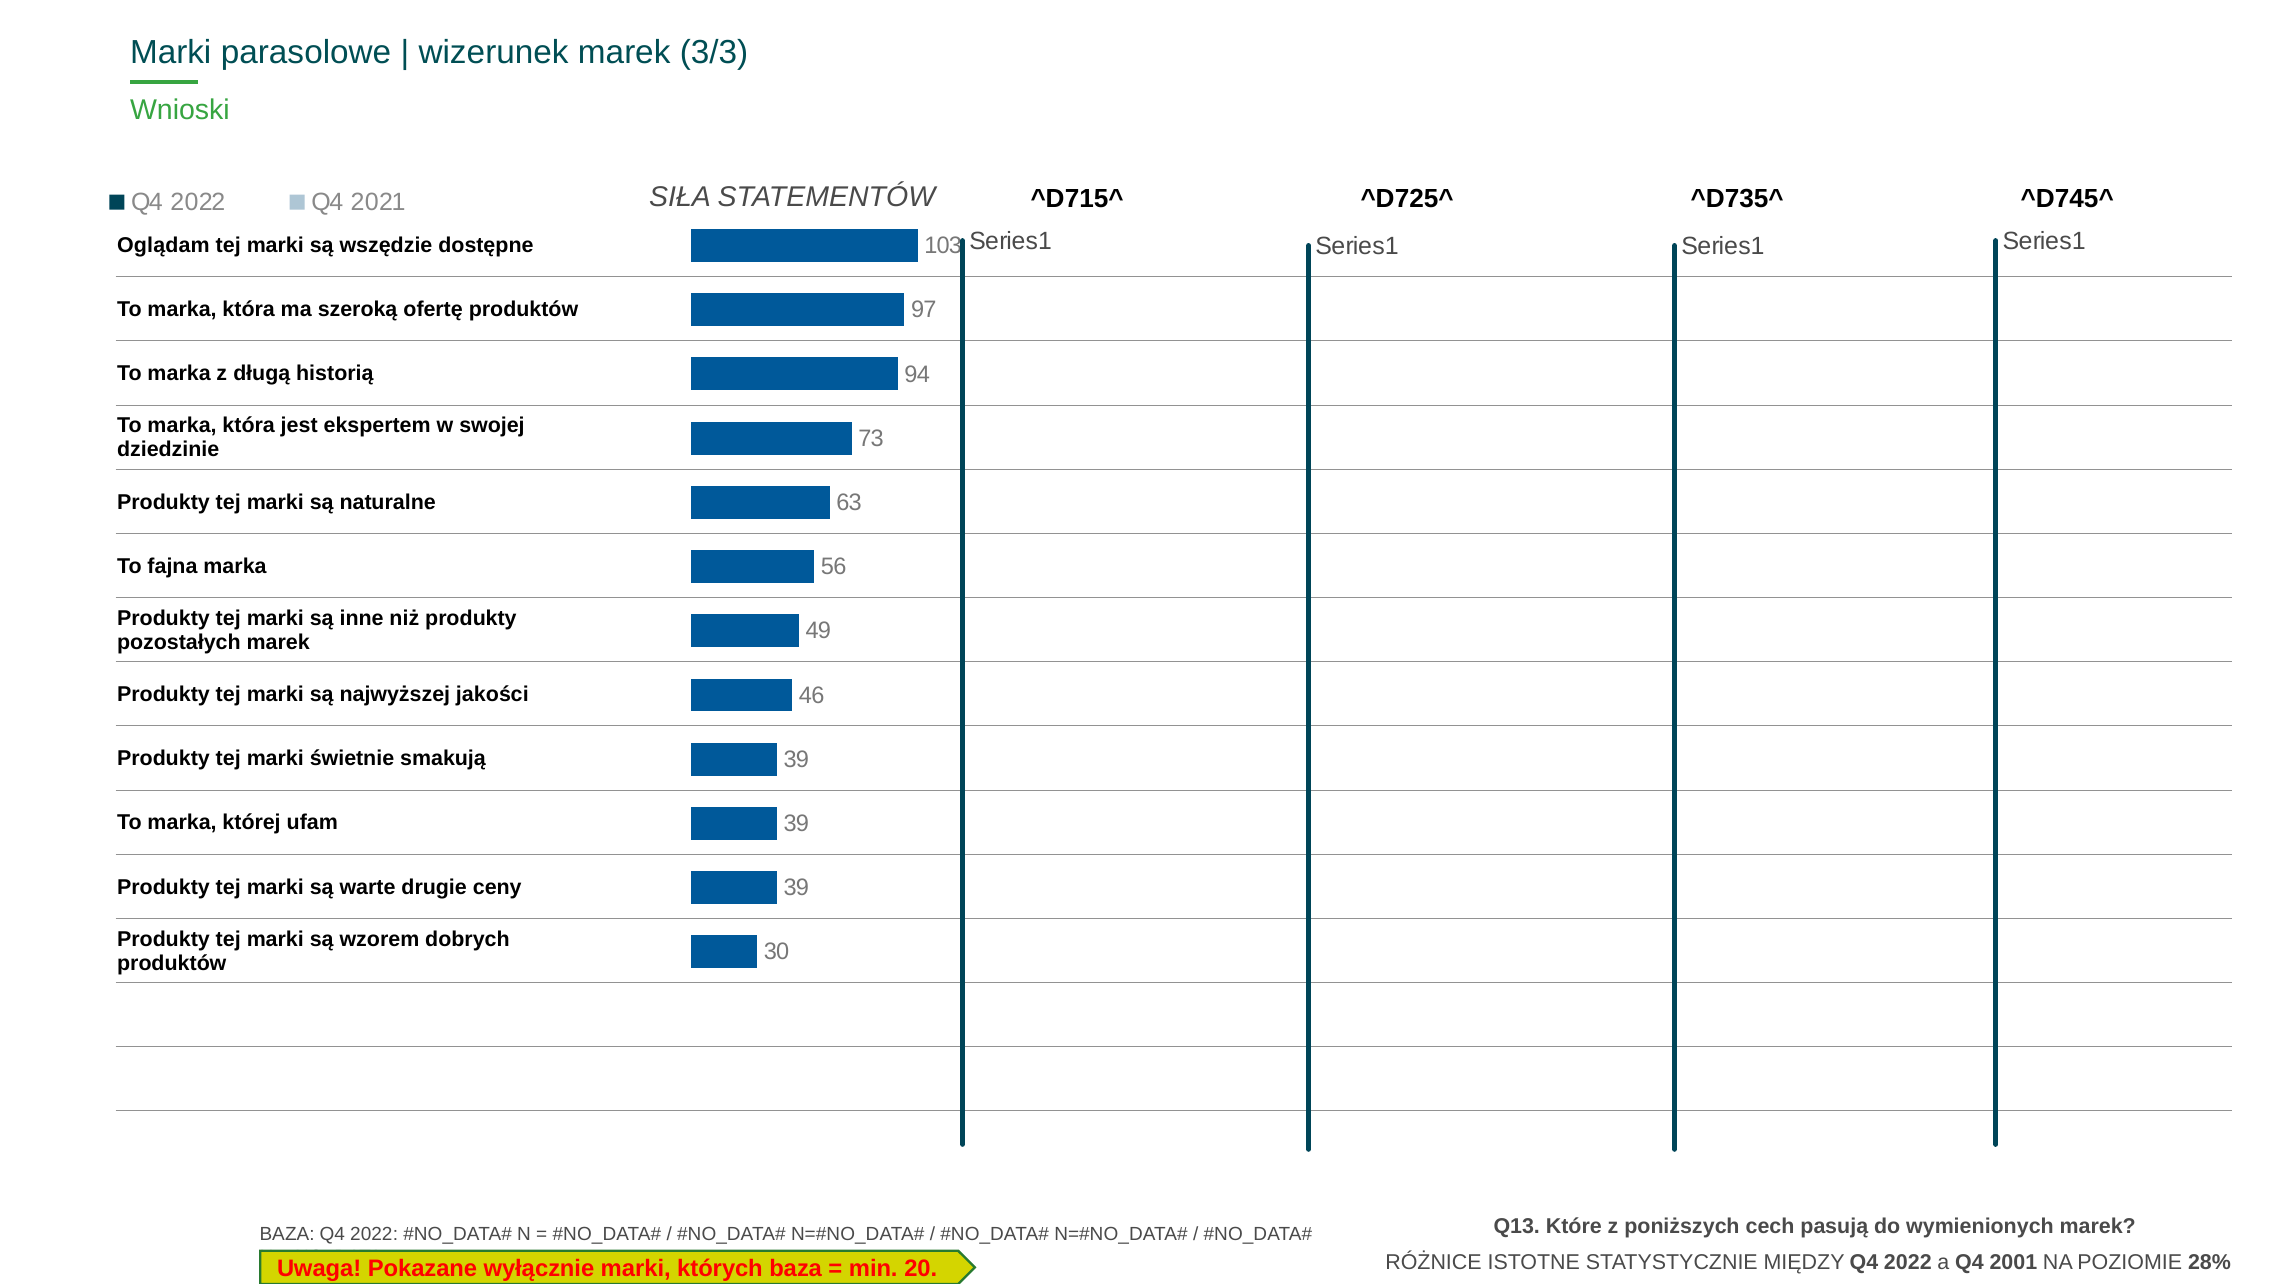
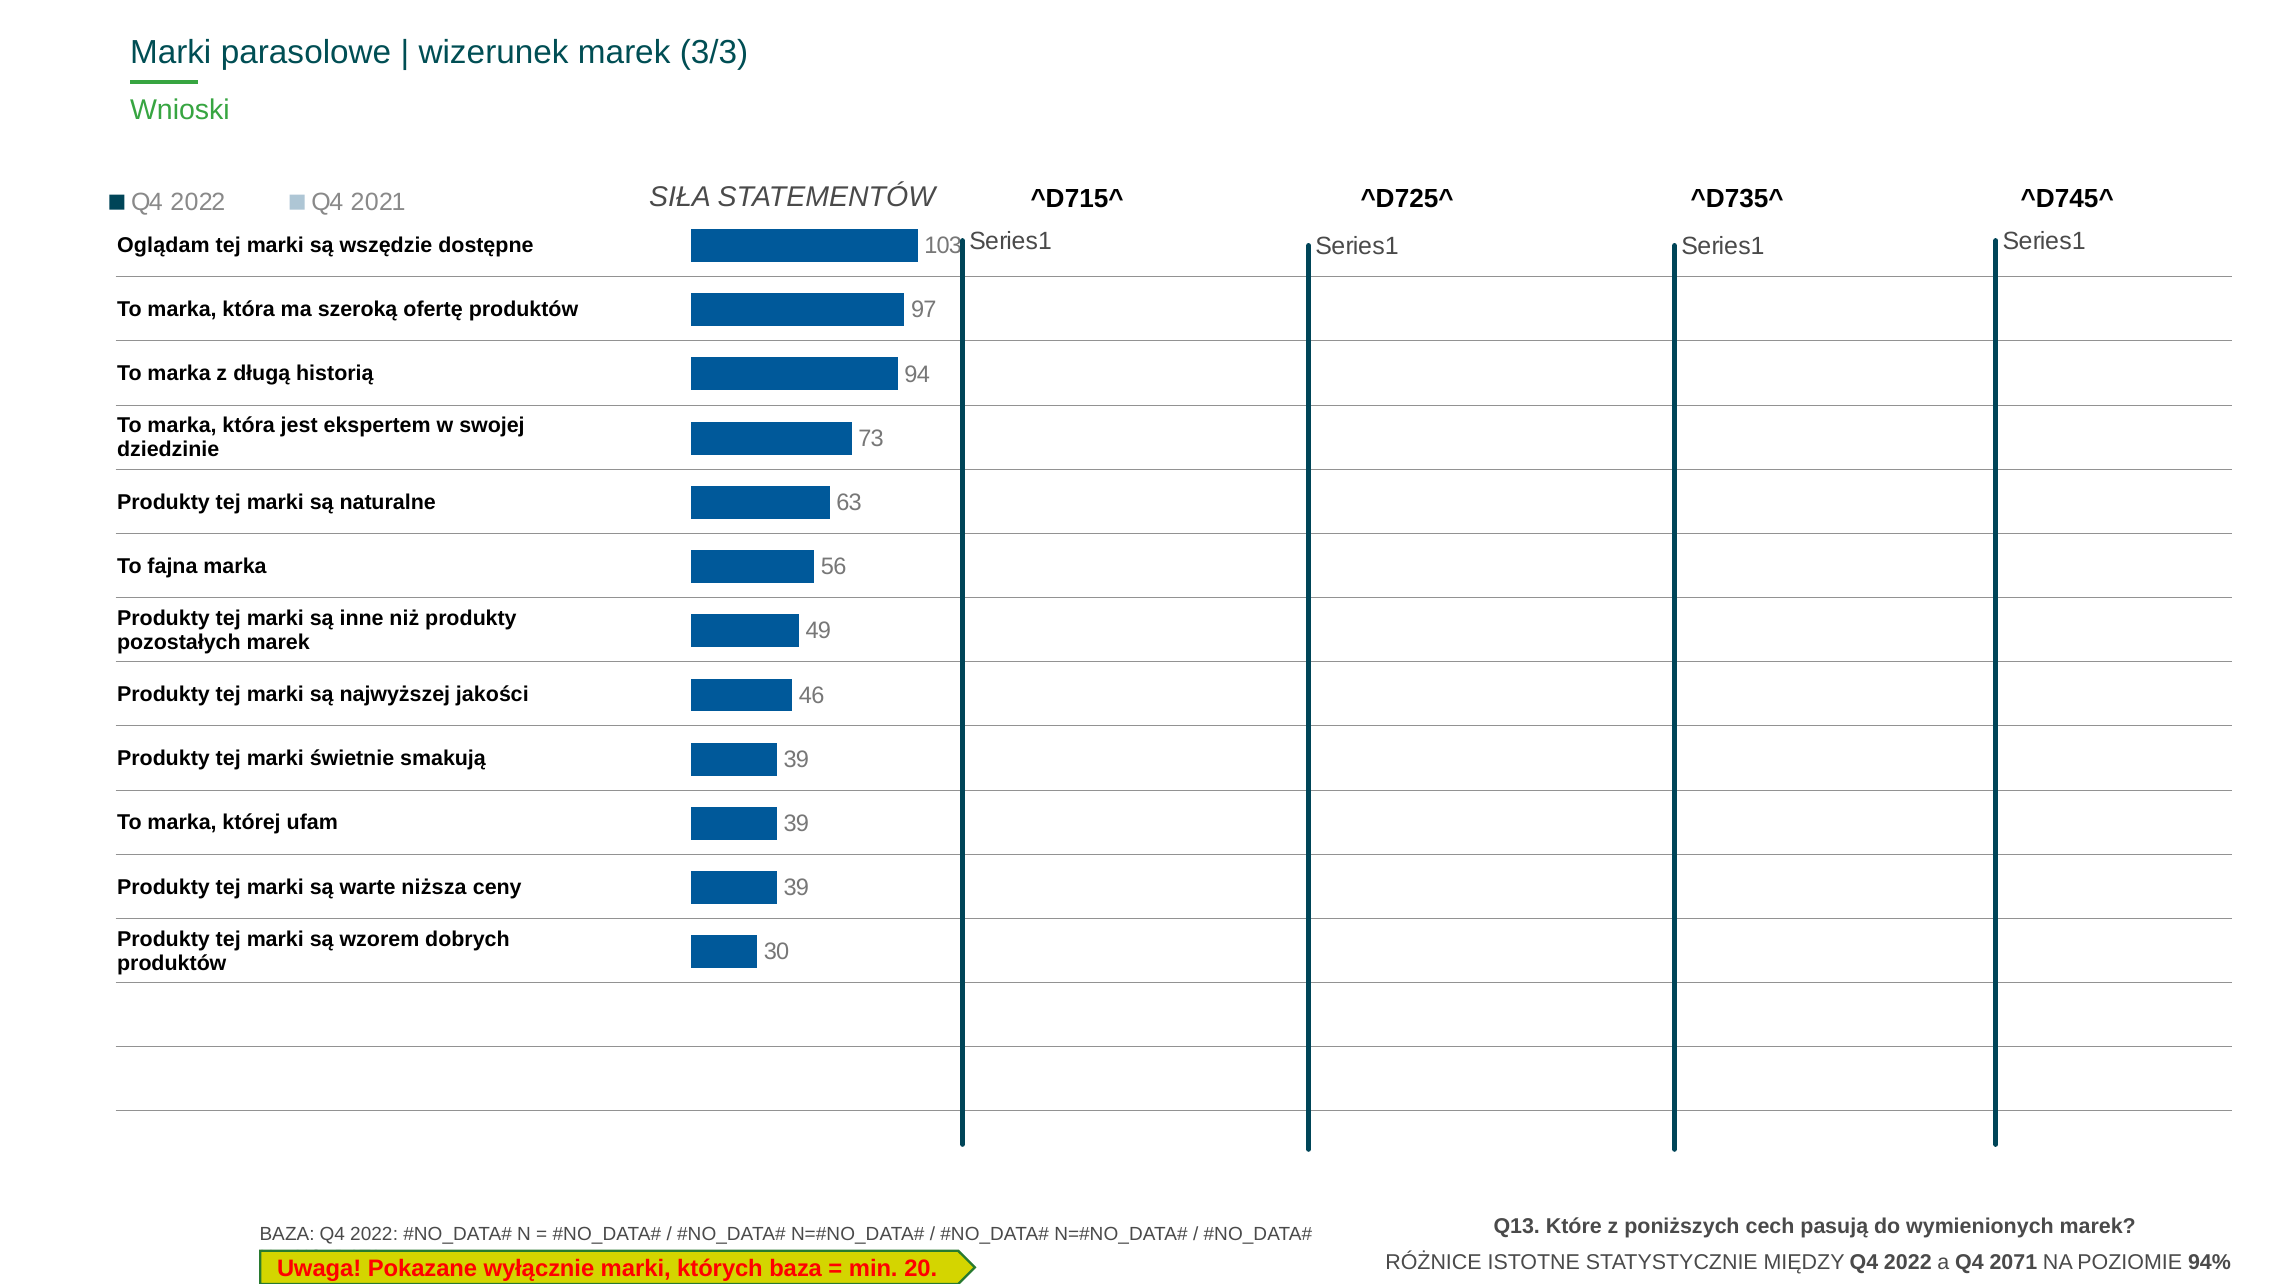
drugie: drugie -> niższa
2001: 2001 -> 2071
28%: 28% -> 94%
